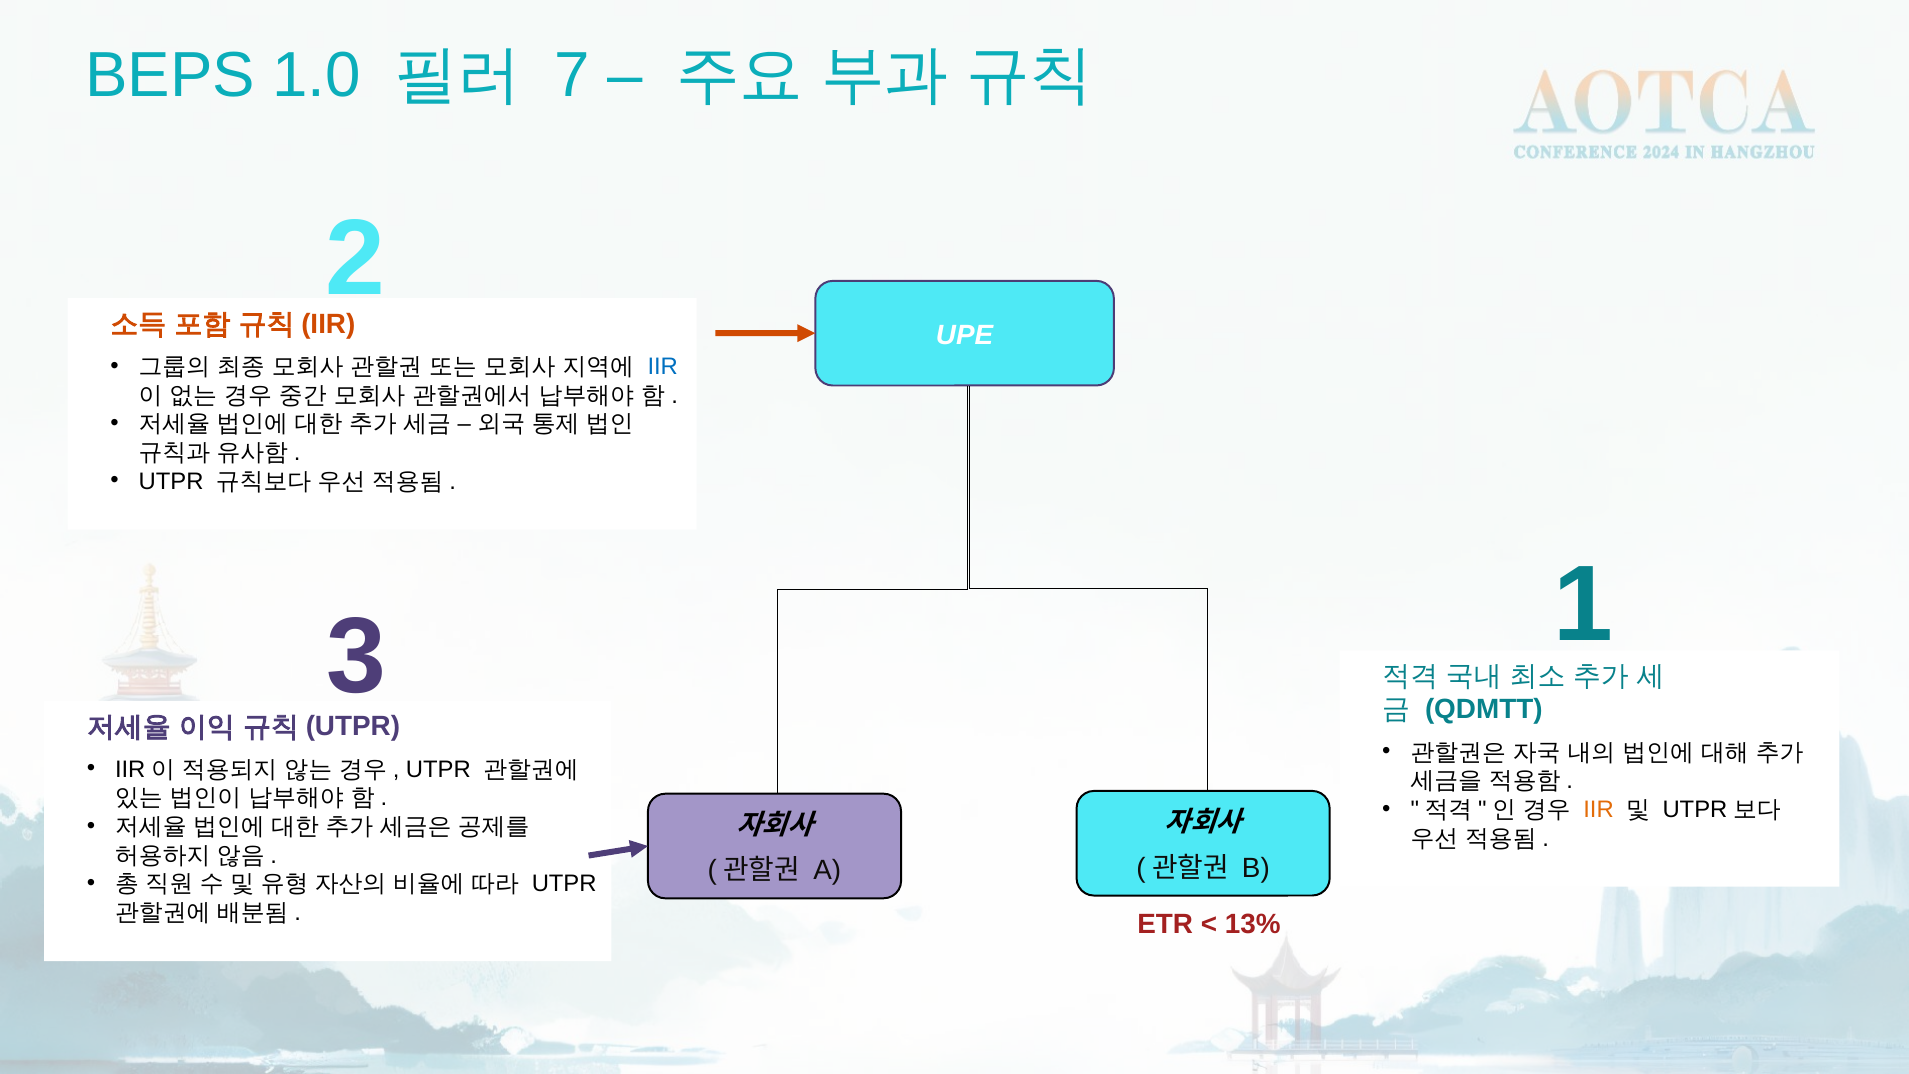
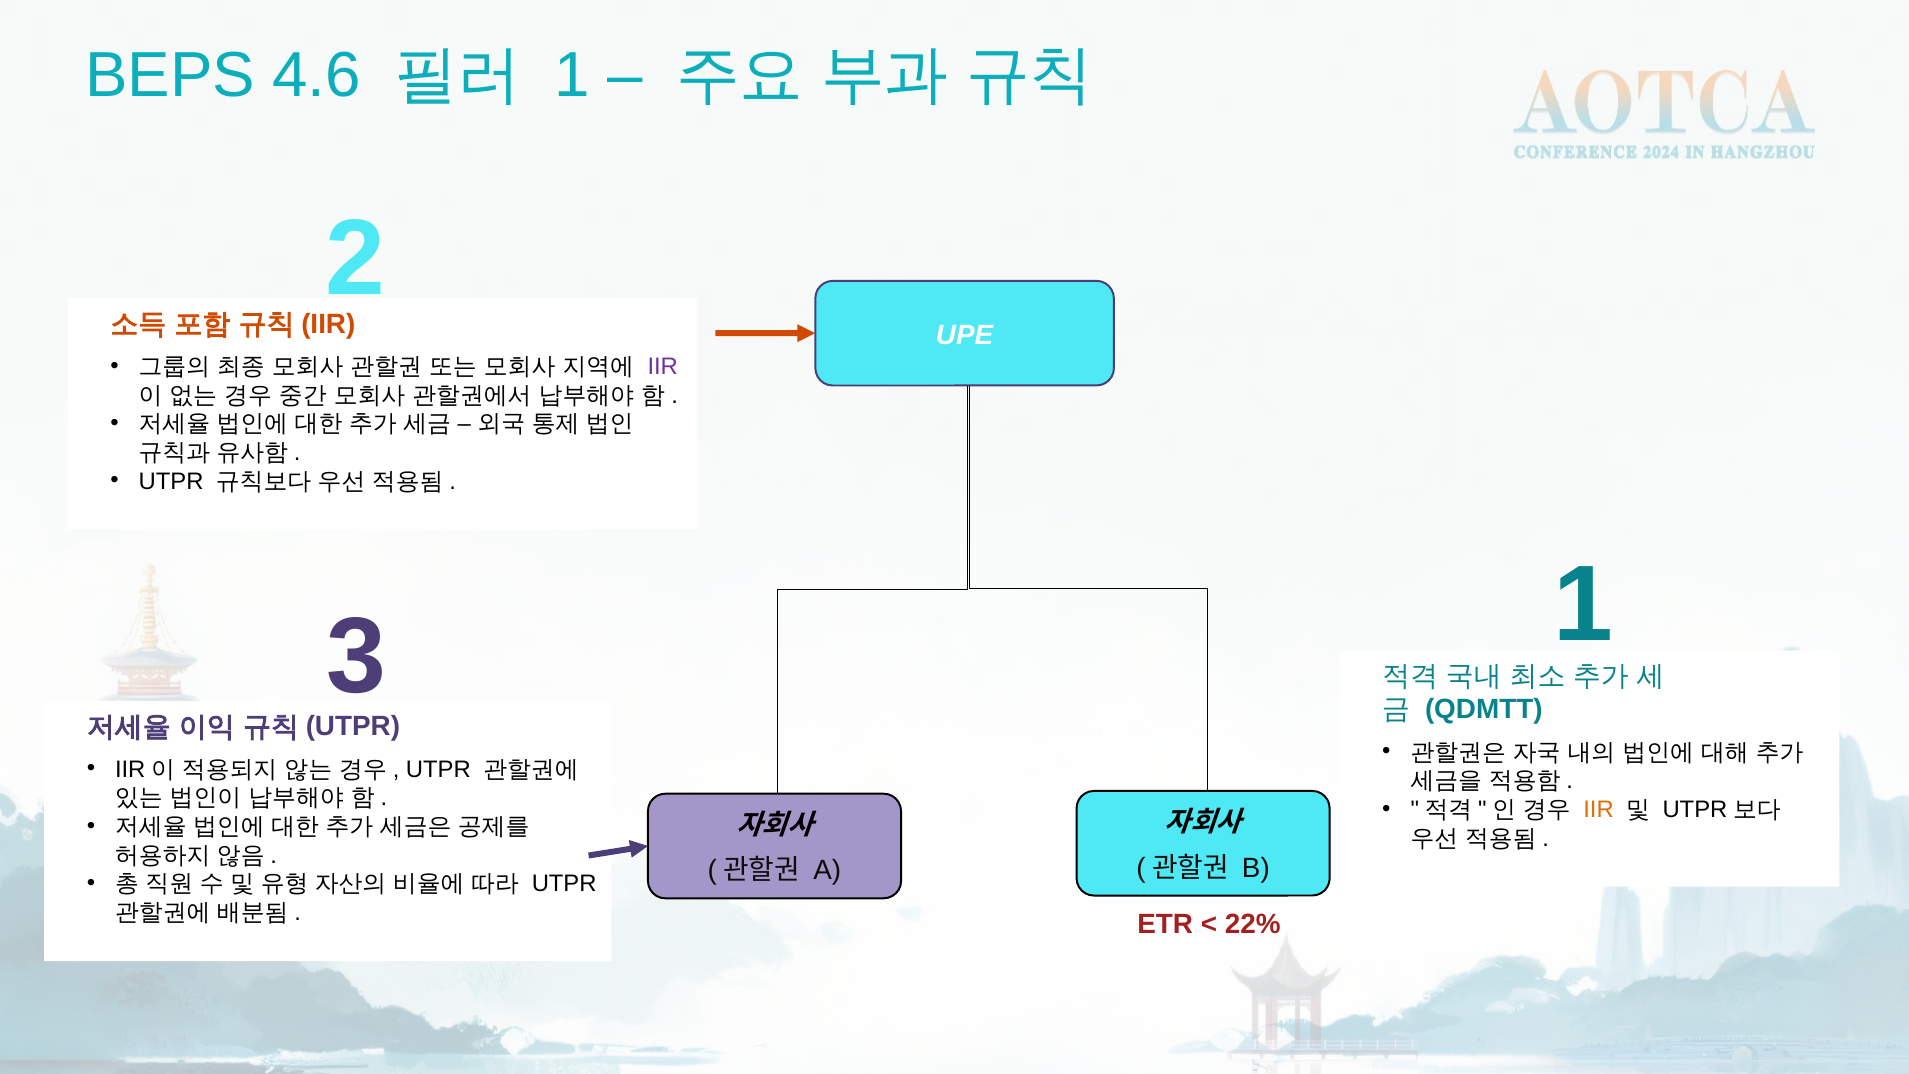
1.0: 1.0 -> 4.6
7 at (572, 76): 7 -> 1
IIR at (663, 367) colour: blue -> purple
13%: 13% -> 22%
